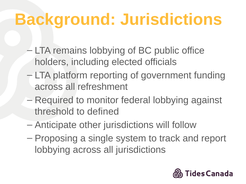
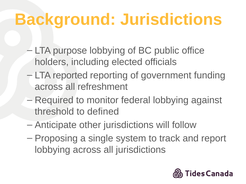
remains: remains -> purpose
platform: platform -> reported
